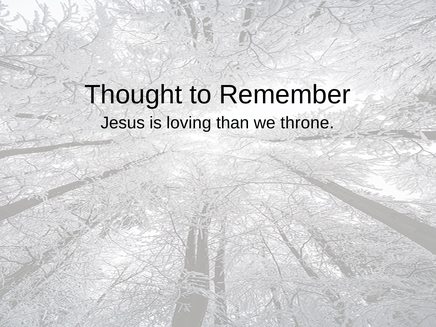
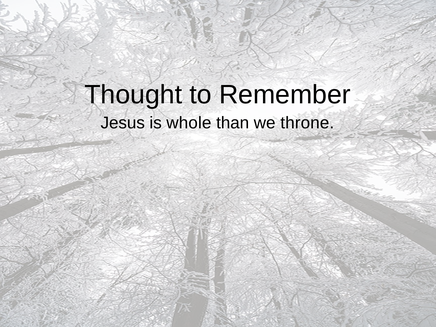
loving: loving -> whole
